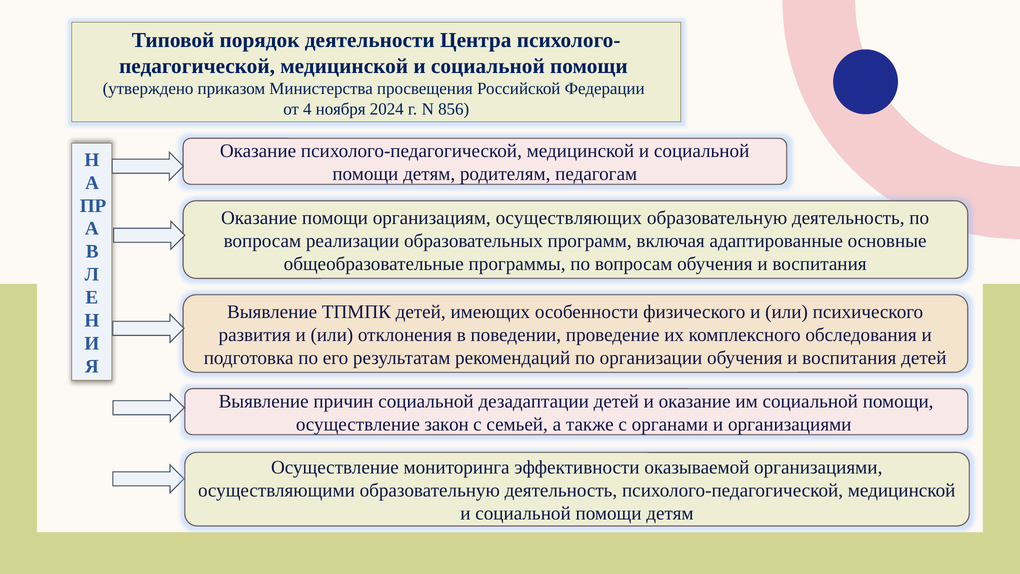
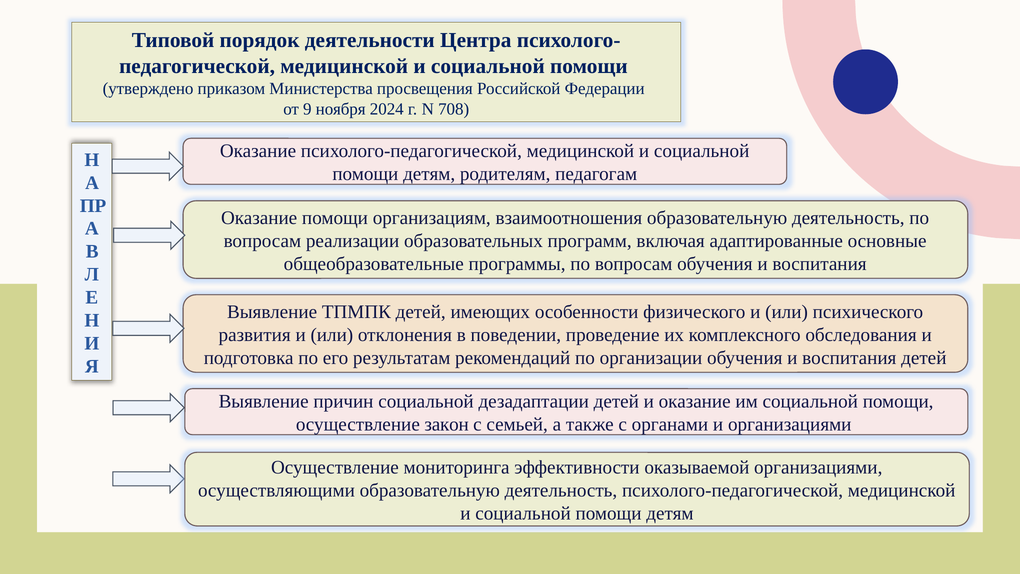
4: 4 -> 9
856: 856 -> 708
осуществляющих: осуществляющих -> взаимоотношения
